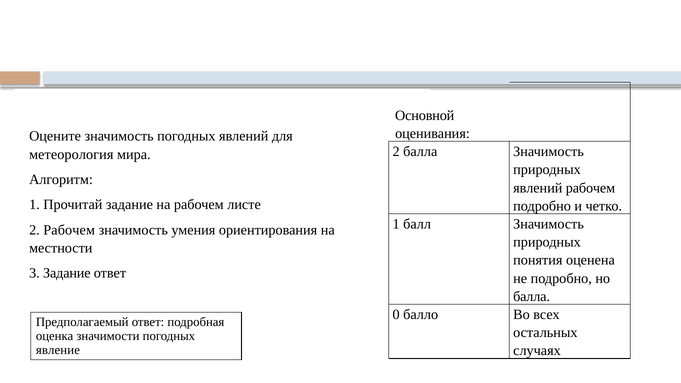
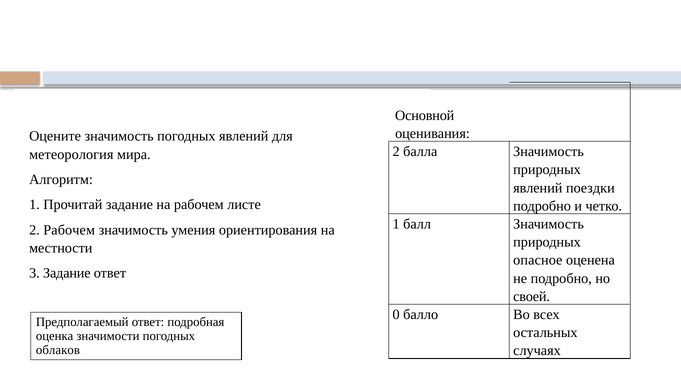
явлений рабочем: рабочем -> поездки
понятия: понятия -> опасное
балла at (532, 296): балла -> своей
явление: явление -> облаков
